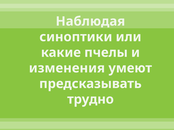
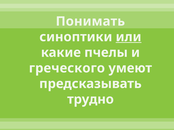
Наблюдая: Наблюдая -> Понимать
или underline: none -> present
изменения: изменения -> греческого
